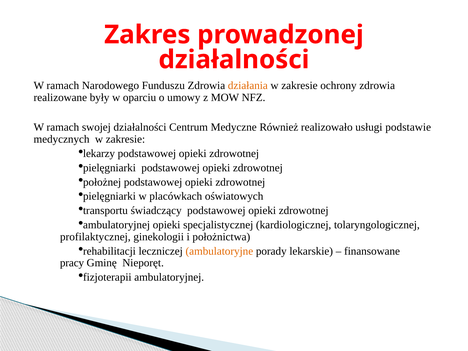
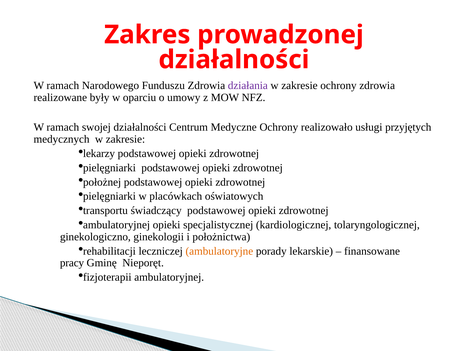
działania colour: orange -> purple
Medyczne Również: Również -> Ochrony
podstawie: podstawie -> przyjętych
profilaktycznej: profilaktycznej -> ginekologiczno
